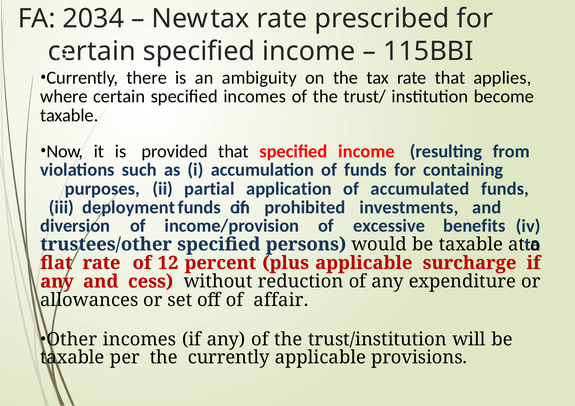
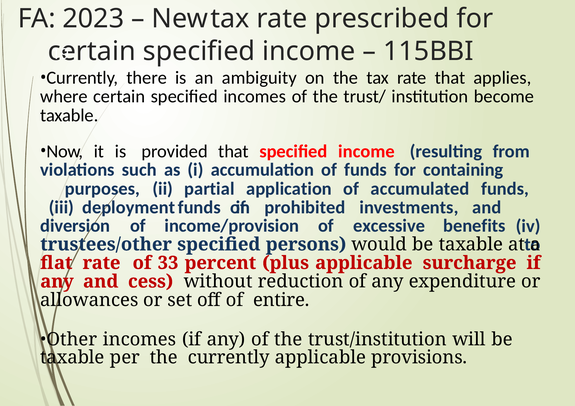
2034: 2034 -> 2023
12: 12 -> 33
affair: affair -> entire
